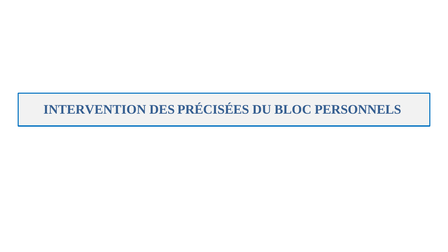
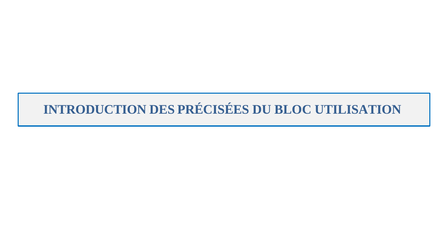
INTERVENTION: INTERVENTION -> INTRODUCTION
PERSONNELS: PERSONNELS -> UTILISATION
